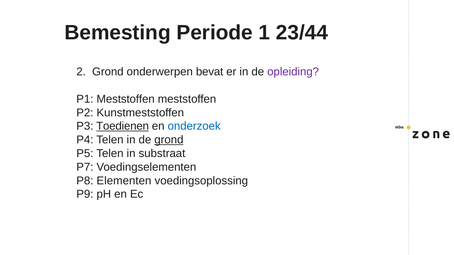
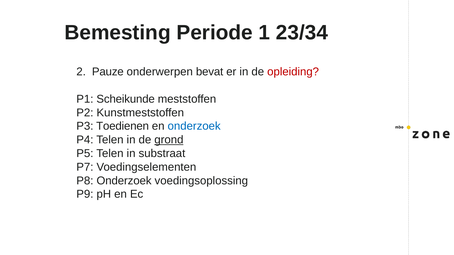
23/44: 23/44 -> 23/34
2 Grond: Grond -> Pauze
opleiding colour: purple -> red
P1 Meststoffen: Meststoffen -> Scheikunde
Toedienen underline: present -> none
P8 Elementen: Elementen -> Onderzoek
